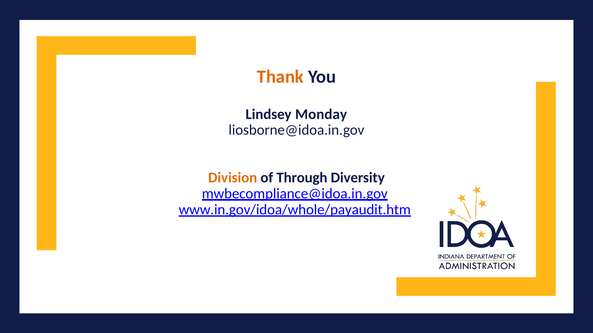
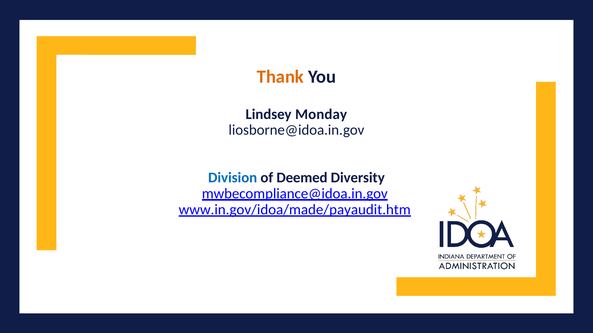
Division colour: orange -> blue
Through: Through -> Deemed
www.in.gov/idoa/whole/payaudit.htm: www.in.gov/idoa/whole/payaudit.htm -> www.in.gov/idoa/made/payaudit.htm
